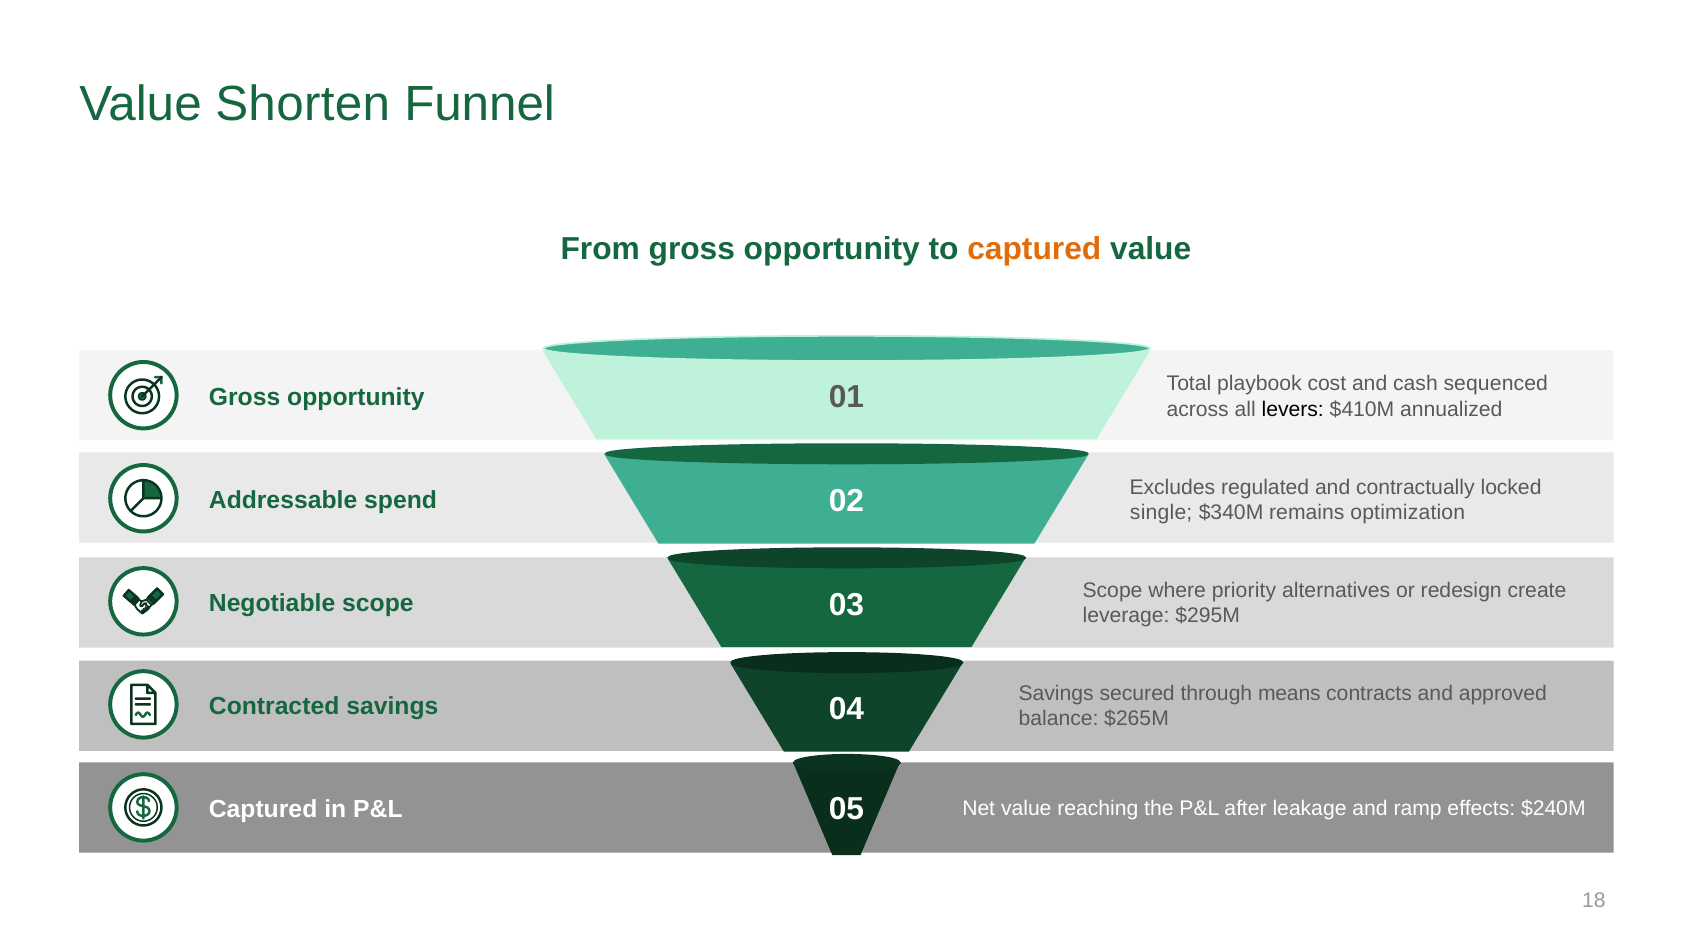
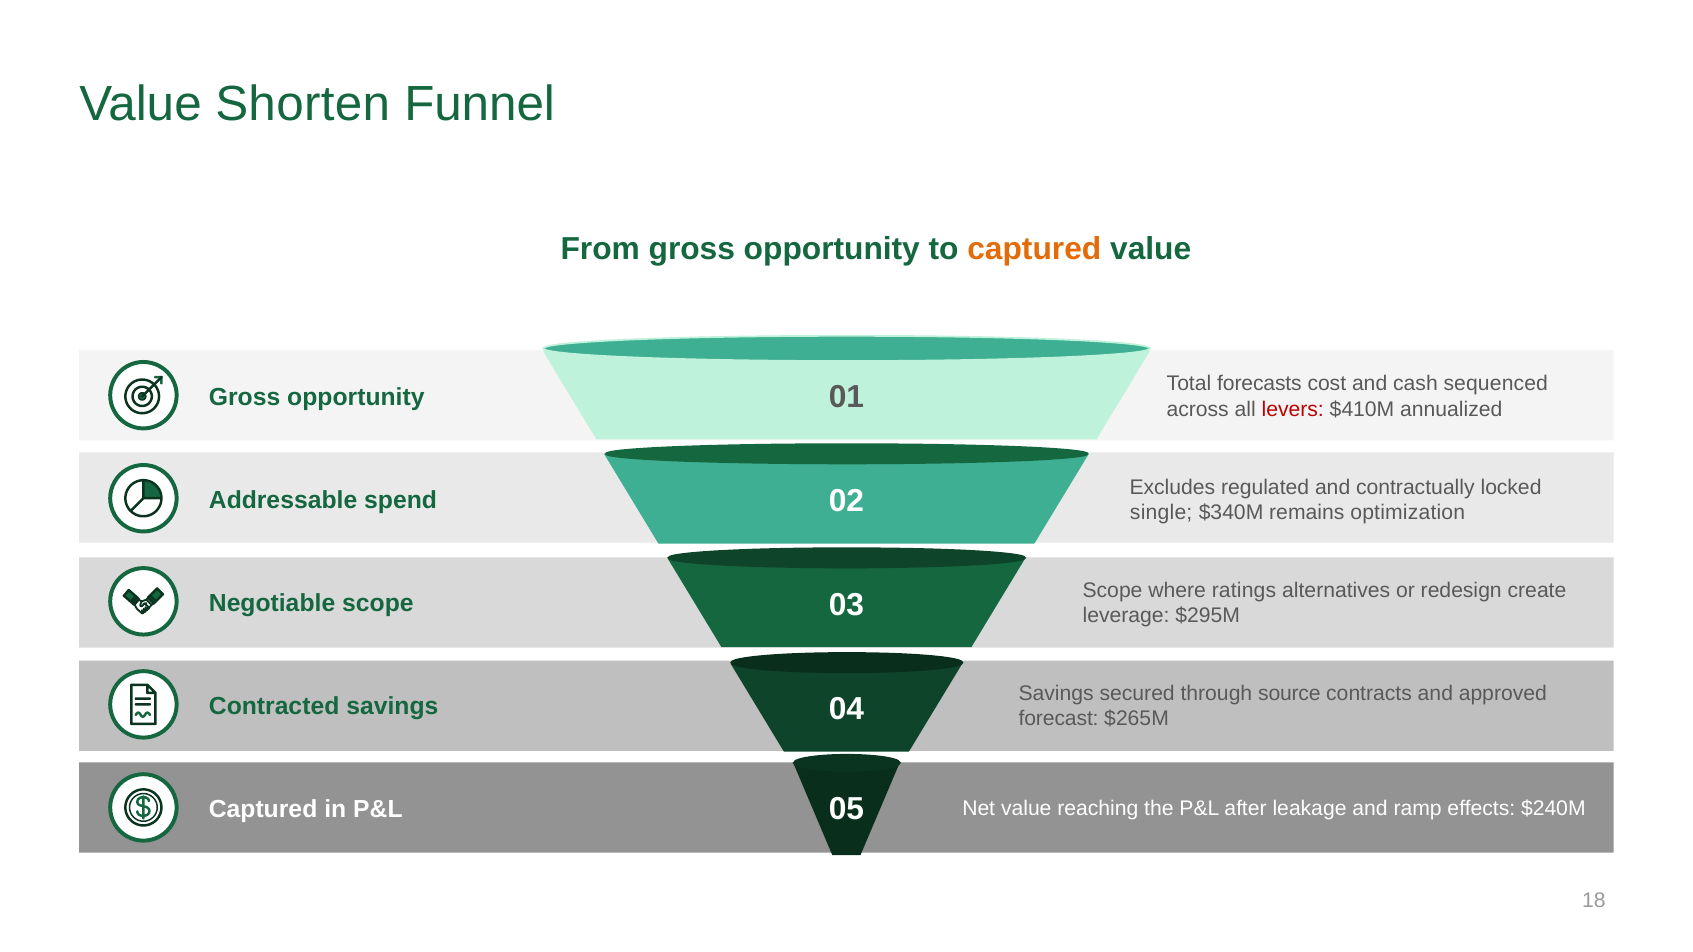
playbook: playbook -> forecasts
levers colour: black -> red
priority: priority -> ratings
means: means -> source
balance: balance -> forecast
